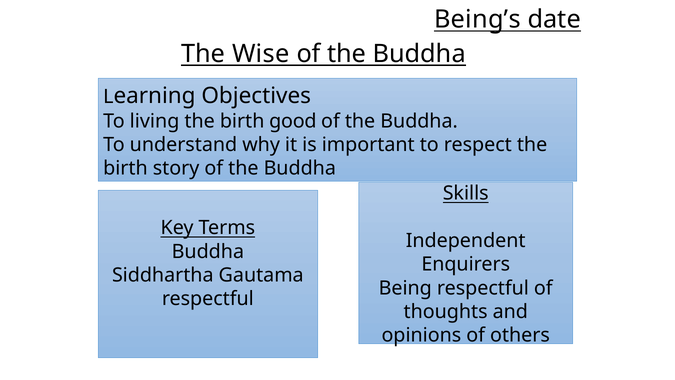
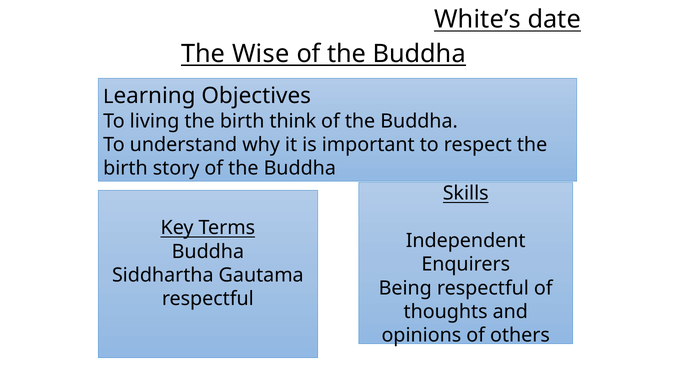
Being’s: Being’s -> White’s
good: good -> think
